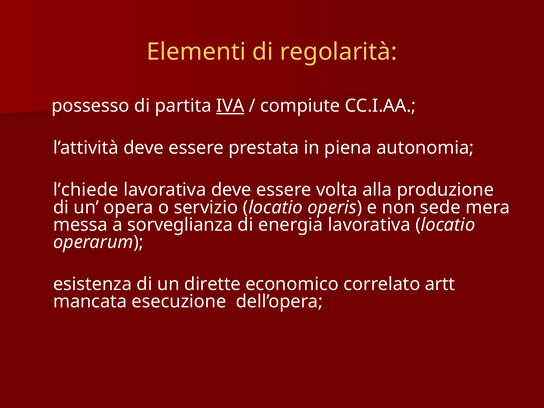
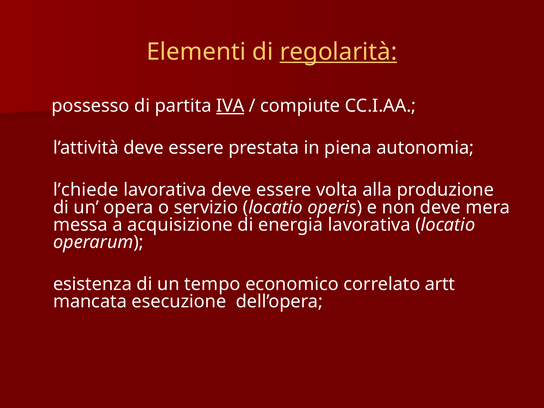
regolarità underline: none -> present
non sede: sede -> deve
sorveglianza: sorveglianza -> acquisizione
dirette: dirette -> tempo
